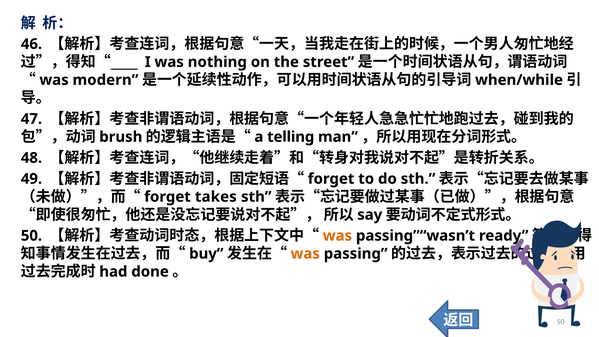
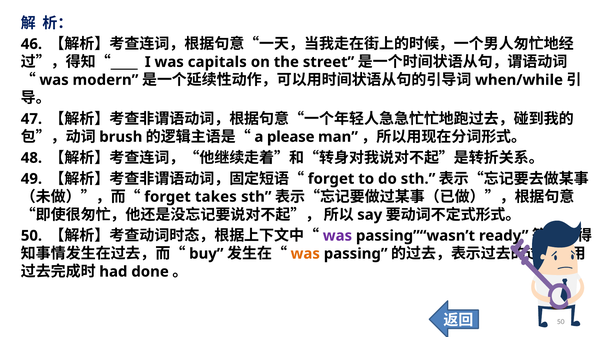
nothing: nothing -> capitals
telling: telling -> please
was at (337, 236) colour: orange -> purple
